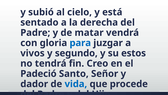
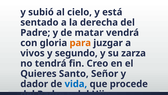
para colour: blue -> orange
estos: estos -> zarza
Padeció: Padeció -> Quieres
